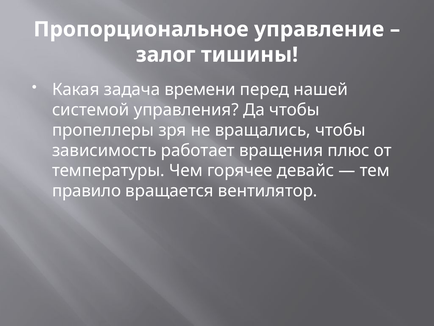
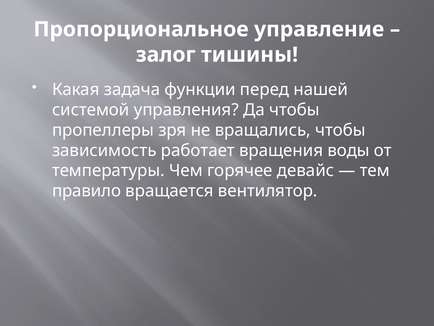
времени: времени -> функции
плюс: плюс -> воды
